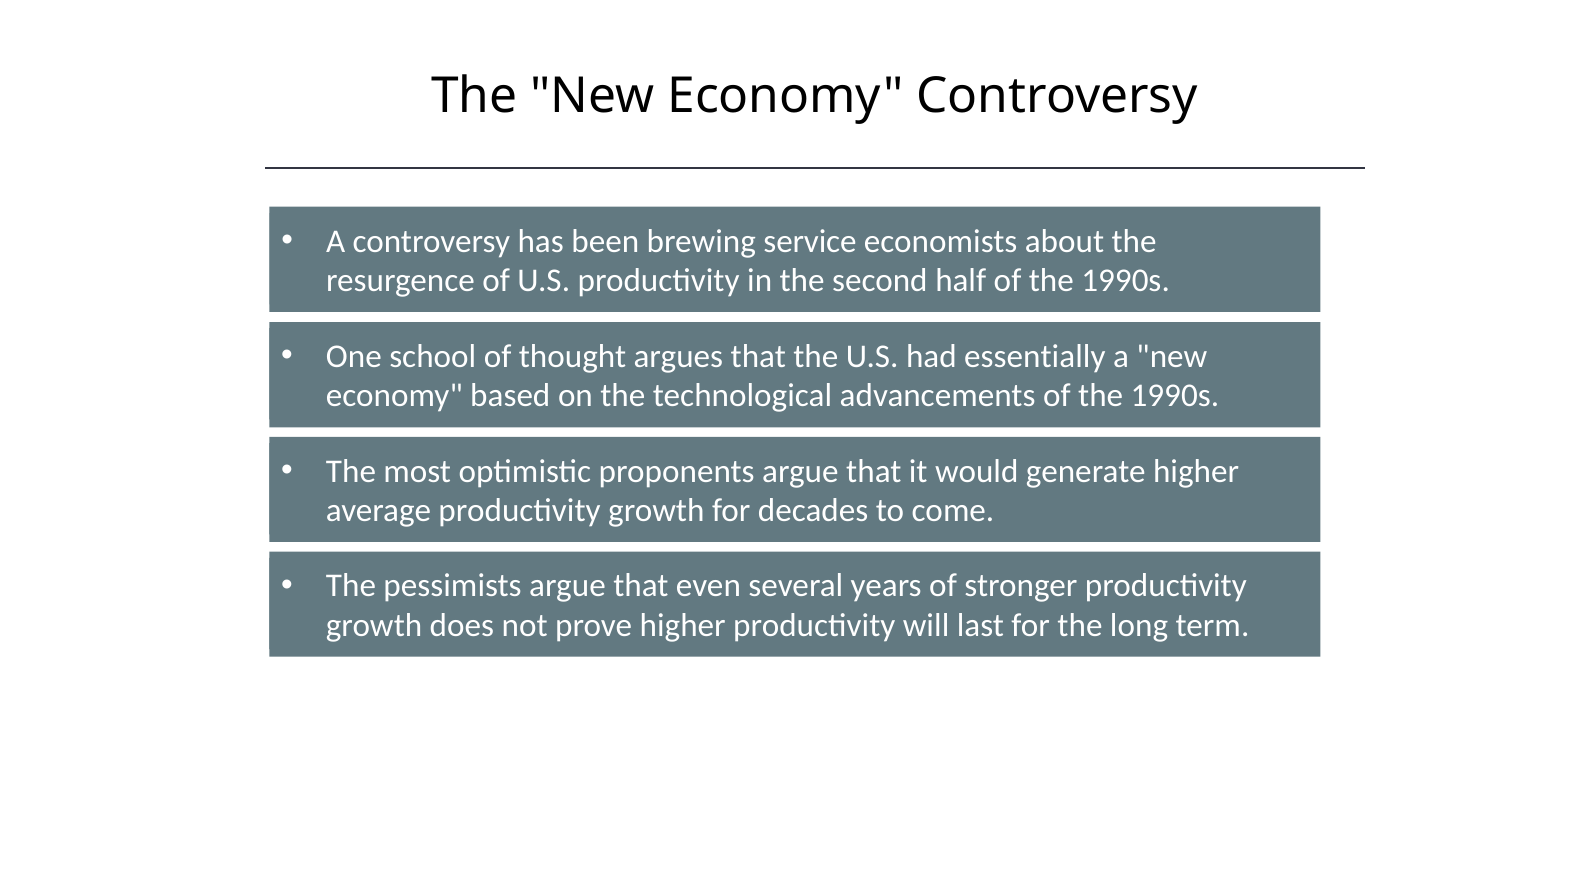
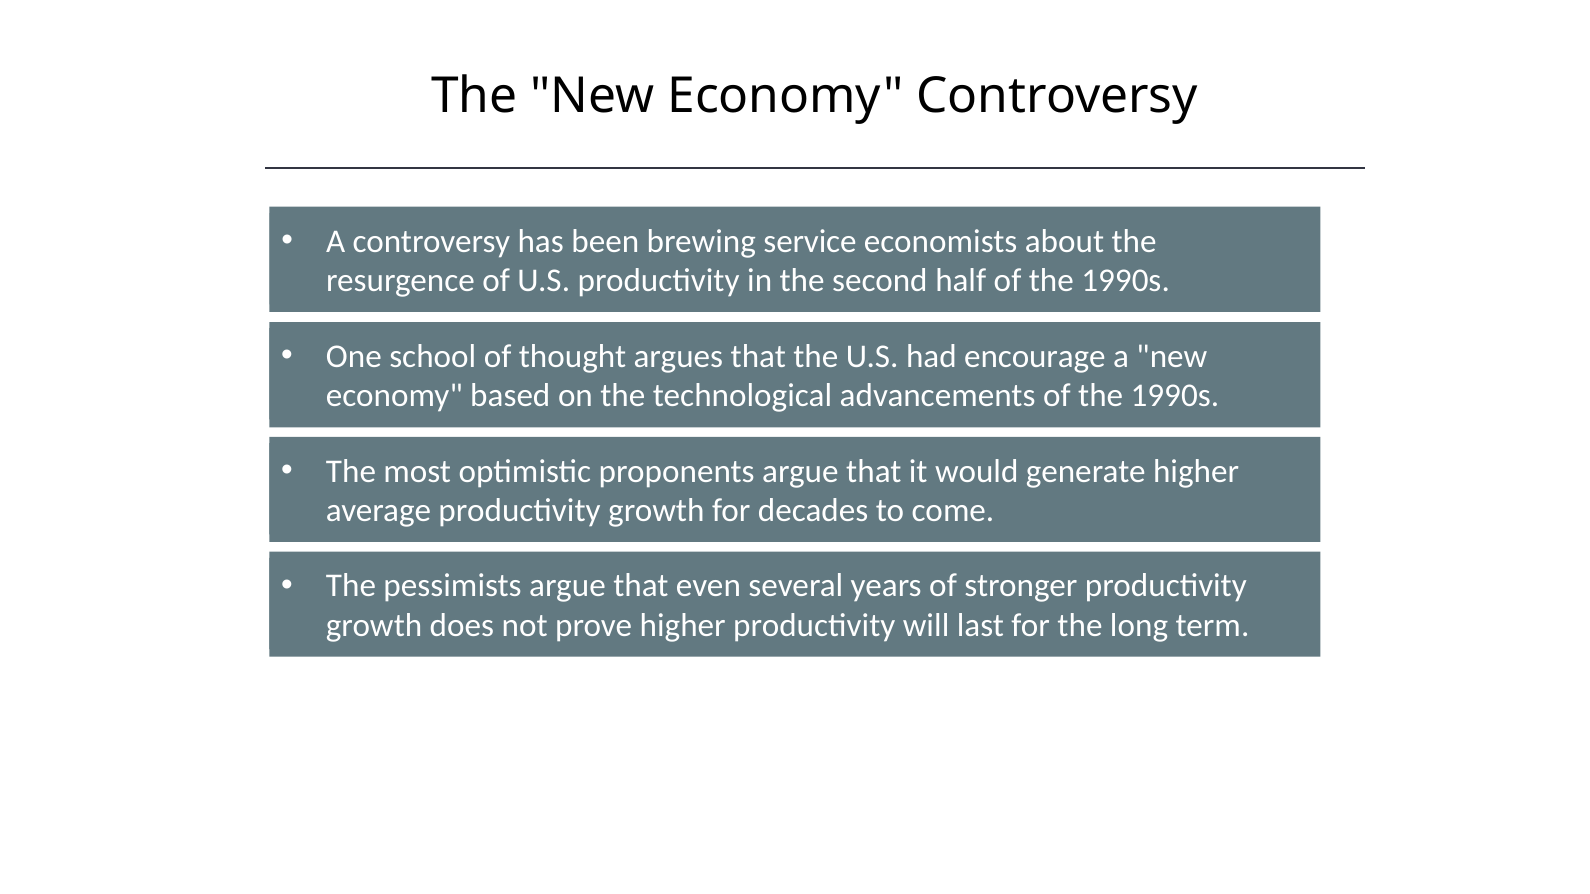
essentially: essentially -> encourage
